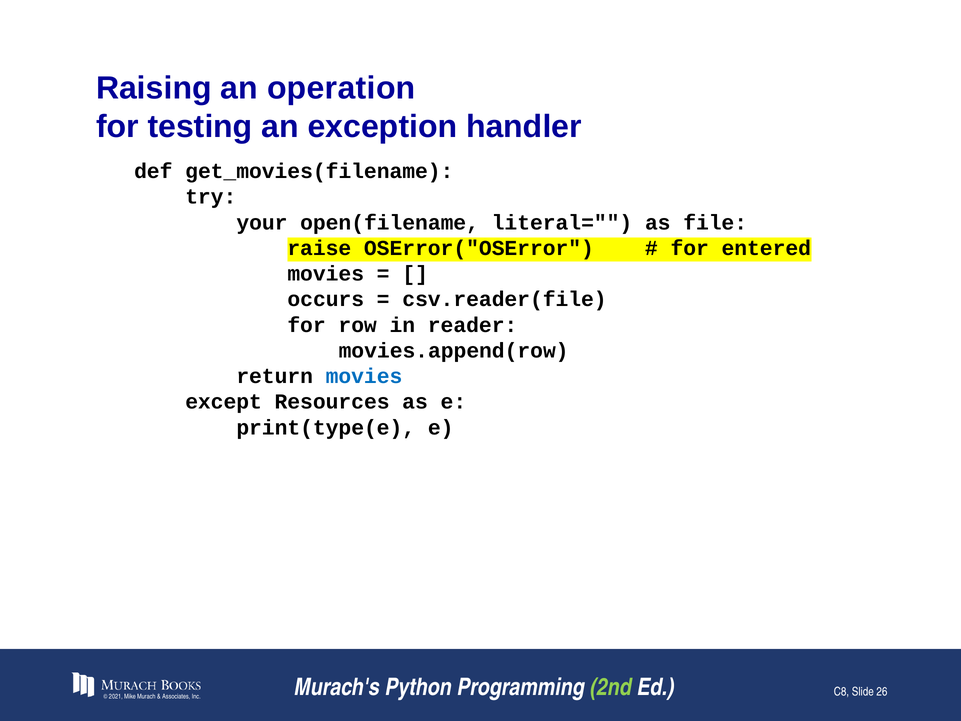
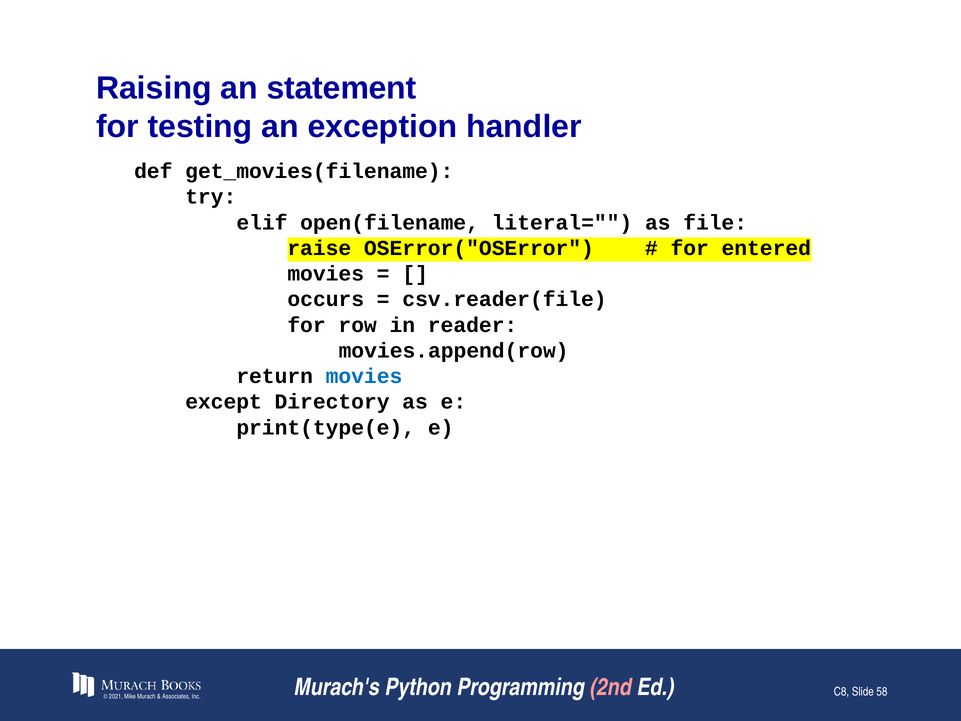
operation: operation -> statement
your: your -> elif
Resources: Resources -> Directory
2nd colour: light green -> pink
26: 26 -> 58
